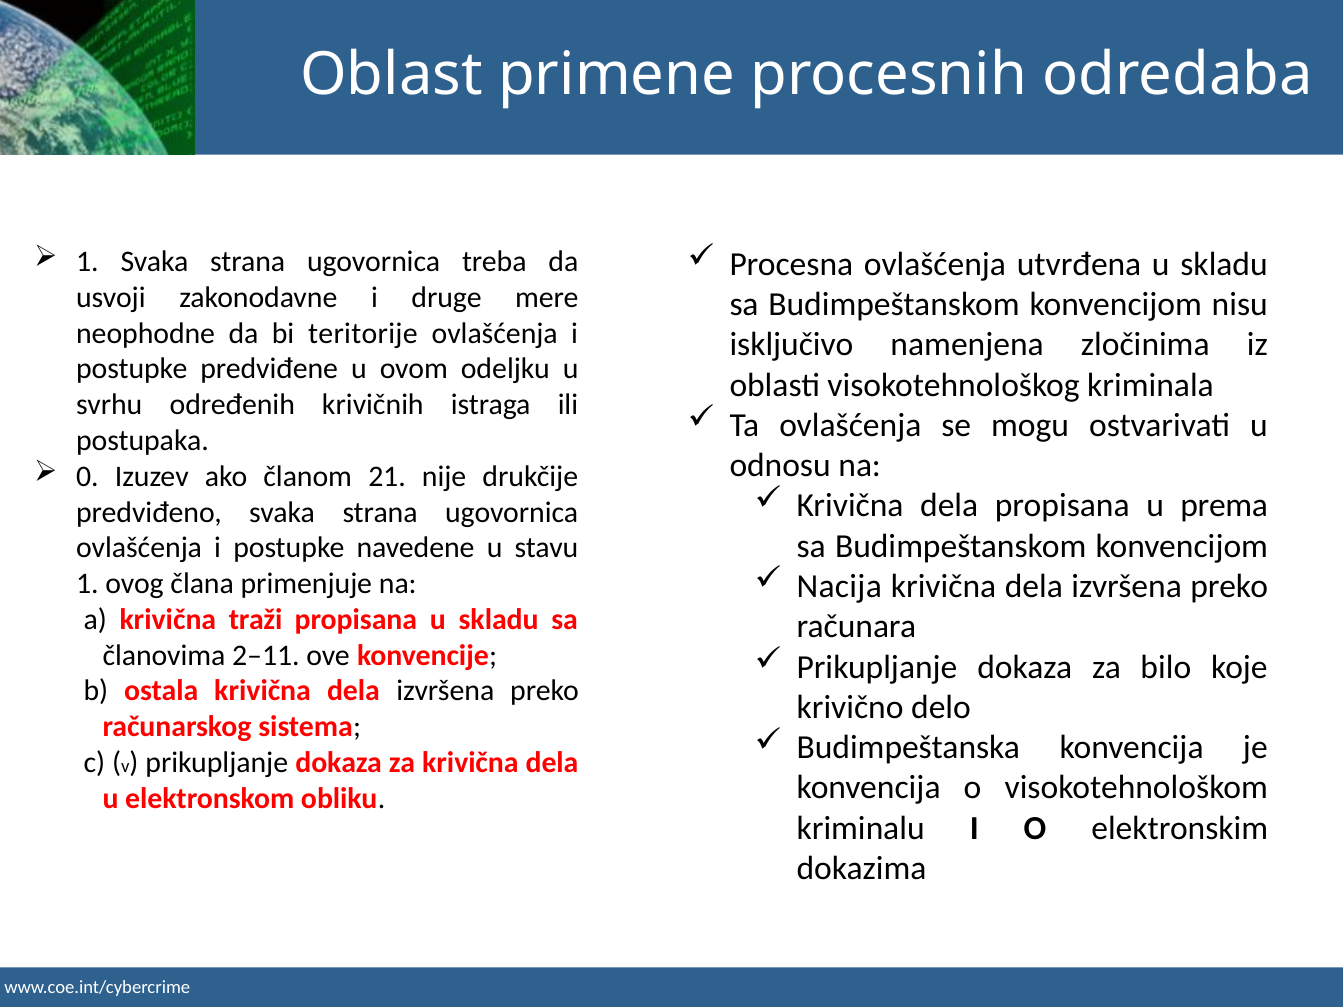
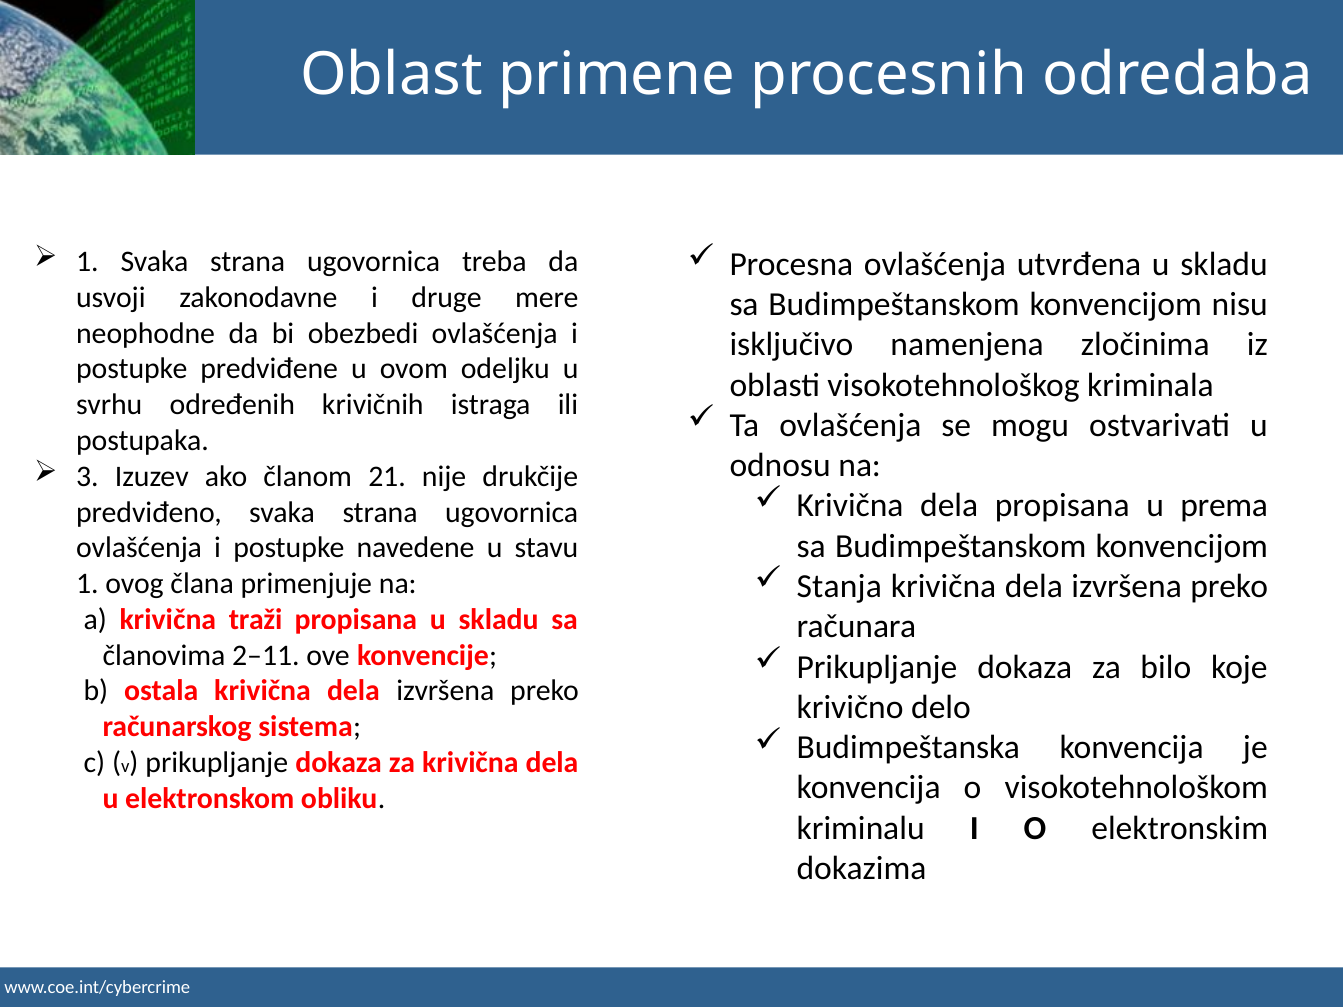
teritorije: teritorije -> obezbedi
0: 0 -> 3
Nacija: Nacija -> Stanja
